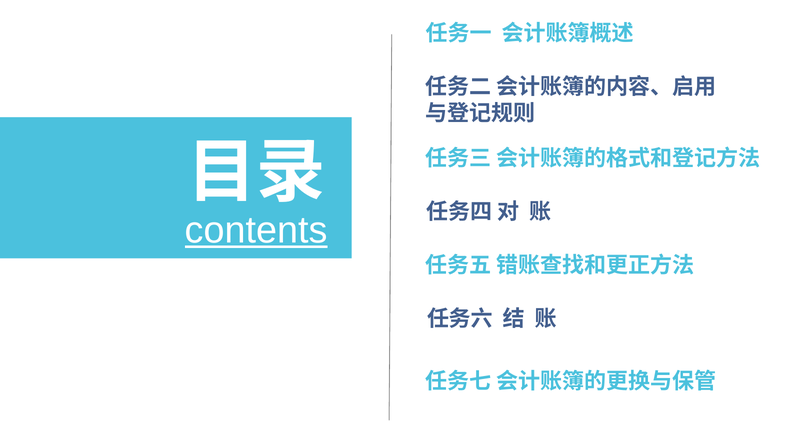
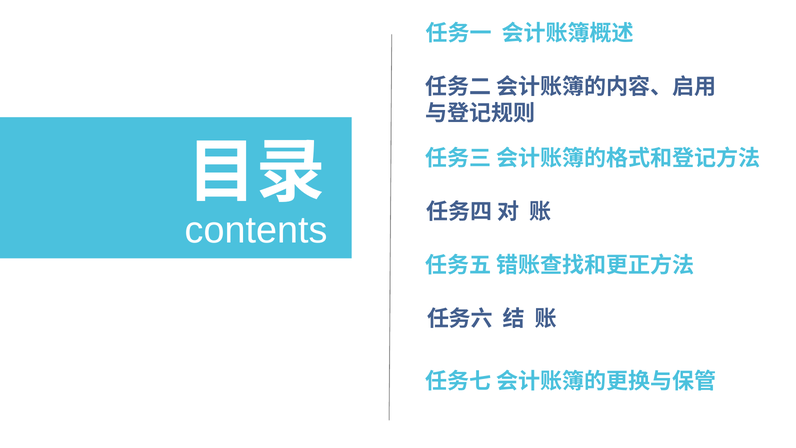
contents underline: present -> none
